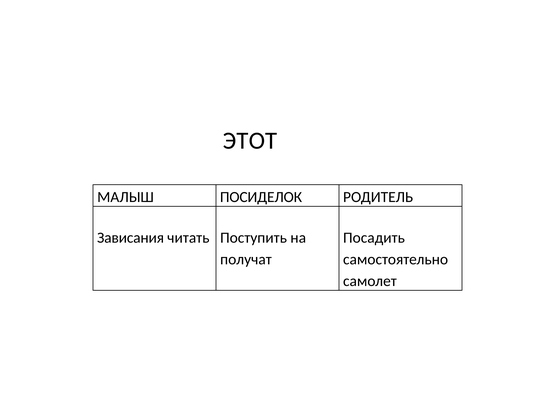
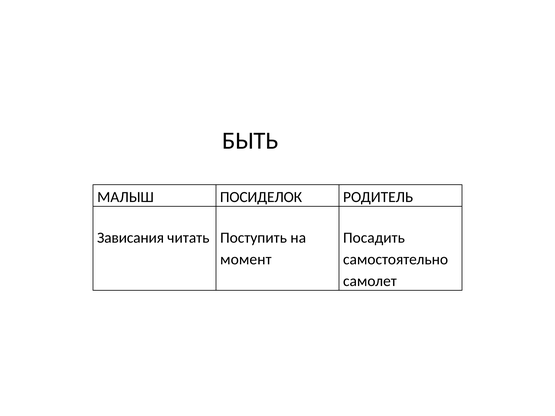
ЭТОТ: ЭТОТ -> БЫТЬ
получат: получат -> момент
